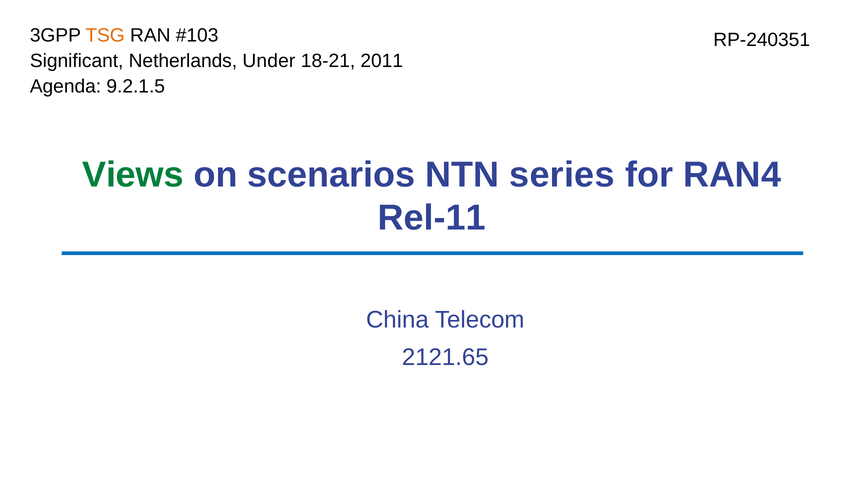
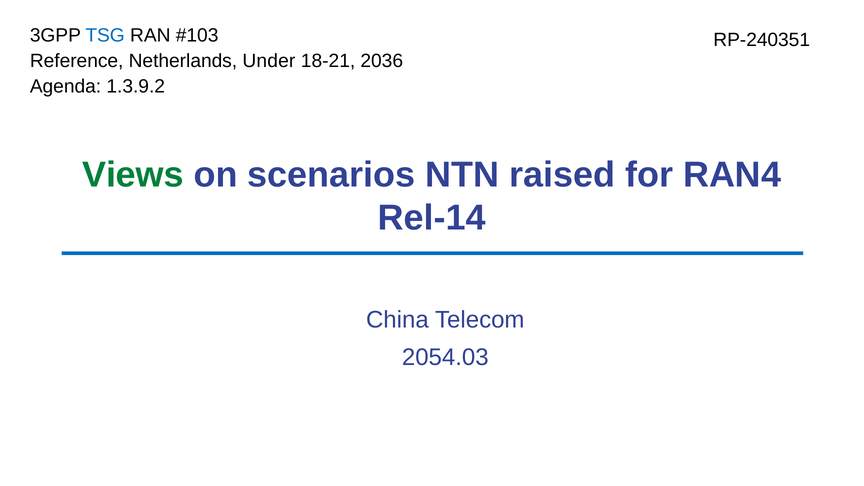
TSG colour: orange -> blue
Significant: Significant -> Reference
2011: 2011 -> 2036
9.2.1.5: 9.2.1.5 -> 1.3.9.2
series: series -> raised
Rel-11: Rel-11 -> Rel-14
2121.65: 2121.65 -> 2054.03
